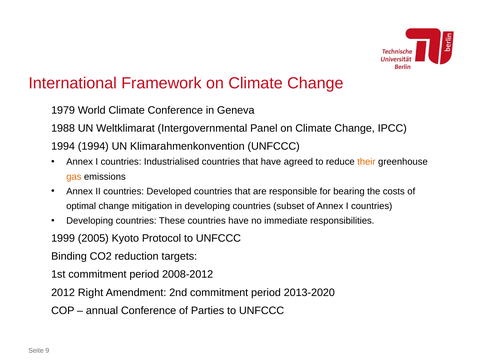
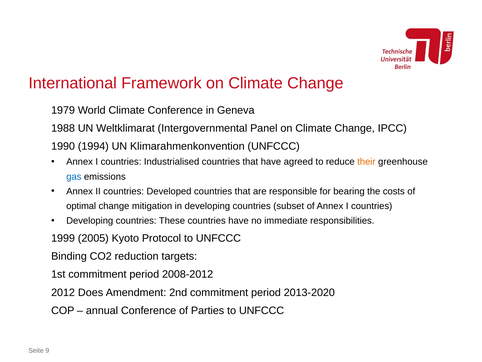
1994 at (63, 146): 1994 -> 1990
gas colour: orange -> blue
Right: Right -> Does
